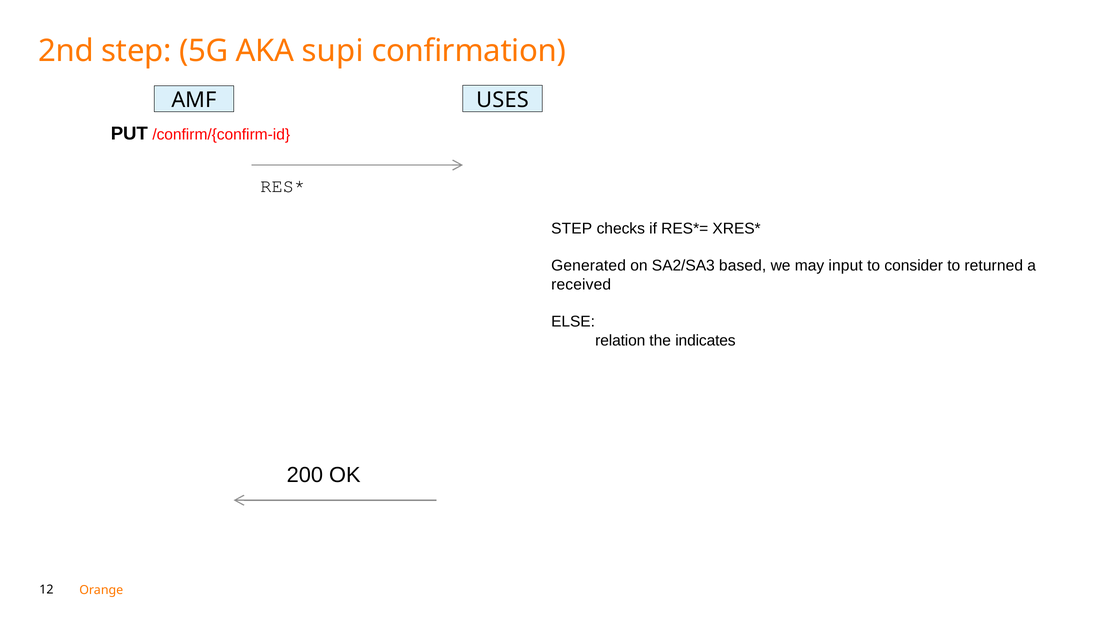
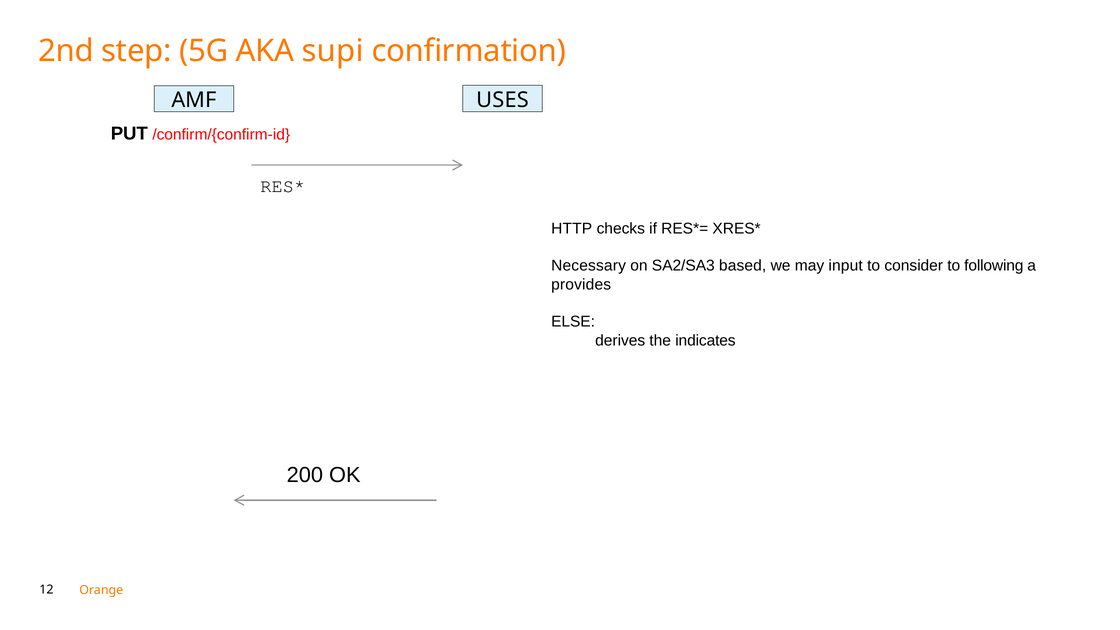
STEP at (572, 228): STEP -> HTTP
Generated: Generated -> Necessary
returned: returned -> following
received: received -> provides
relation: relation -> derives
